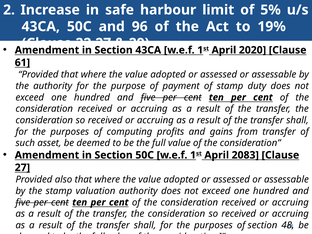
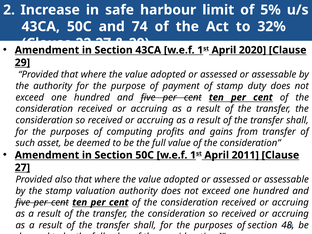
and 96: 96 -> 74
19%: 19% -> 32%
61 at (22, 63): 61 -> 29
2083: 2083 -> 2011
